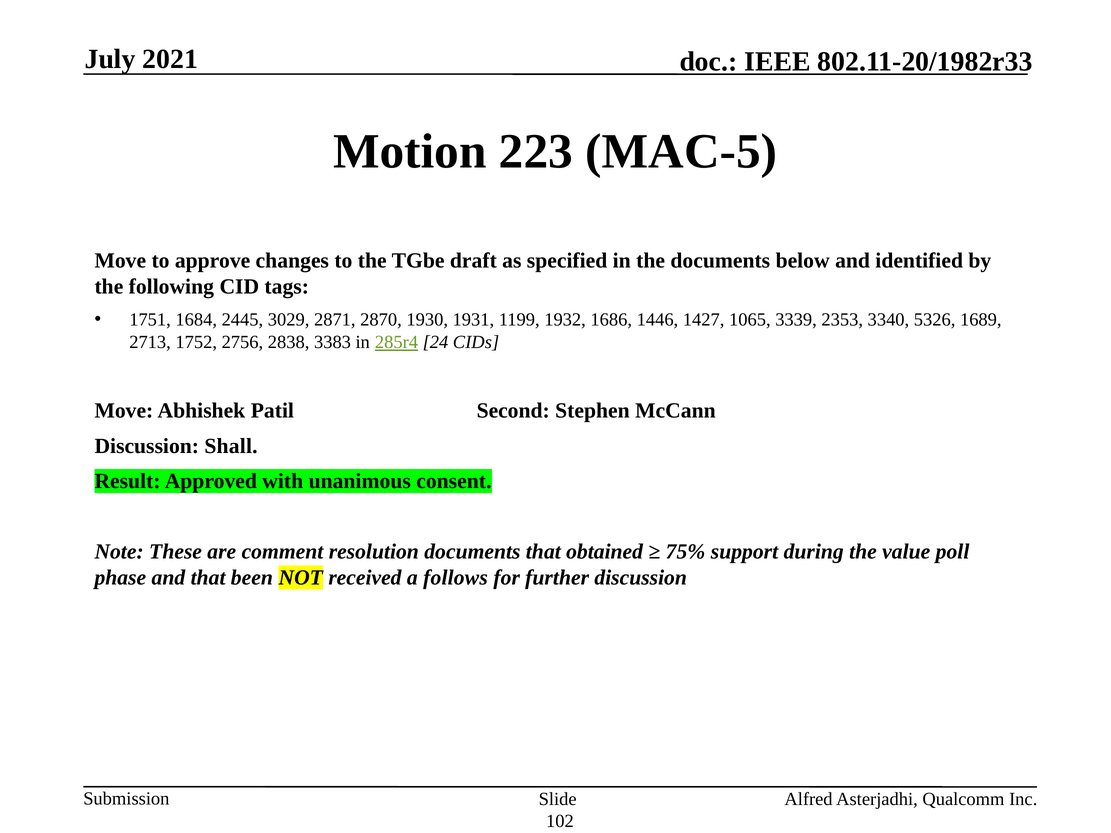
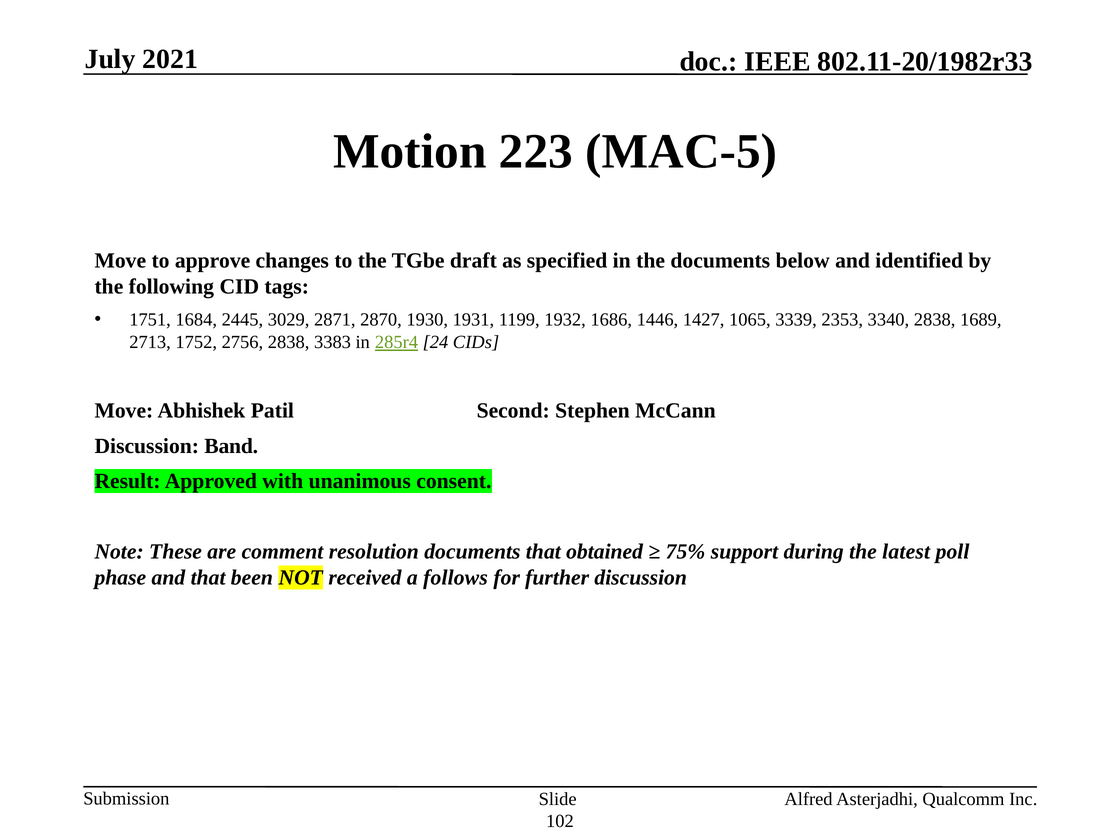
3340 5326: 5326 -> 2838
Shall: Shall -> Band
value: value -> latest
